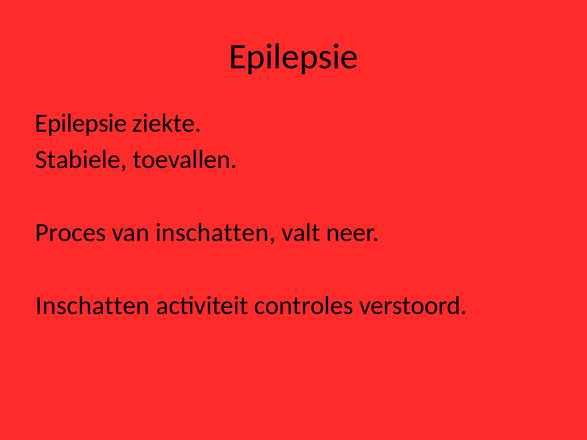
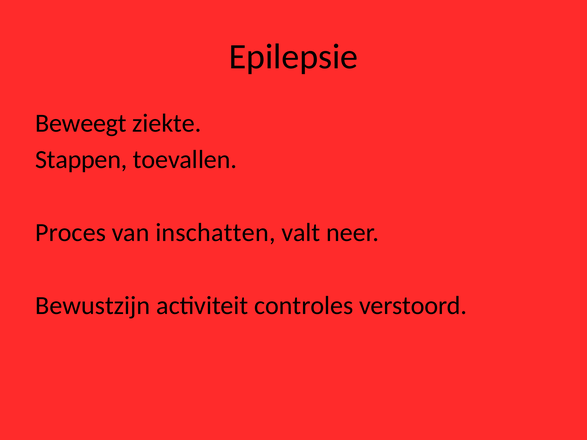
Epilepsie at (81, 123): Epilepsie -> Beweegt
Stabiele: Stabiele -> Stappen
Inschatten at (93, 306): Inschatten -> Bewustzijn
